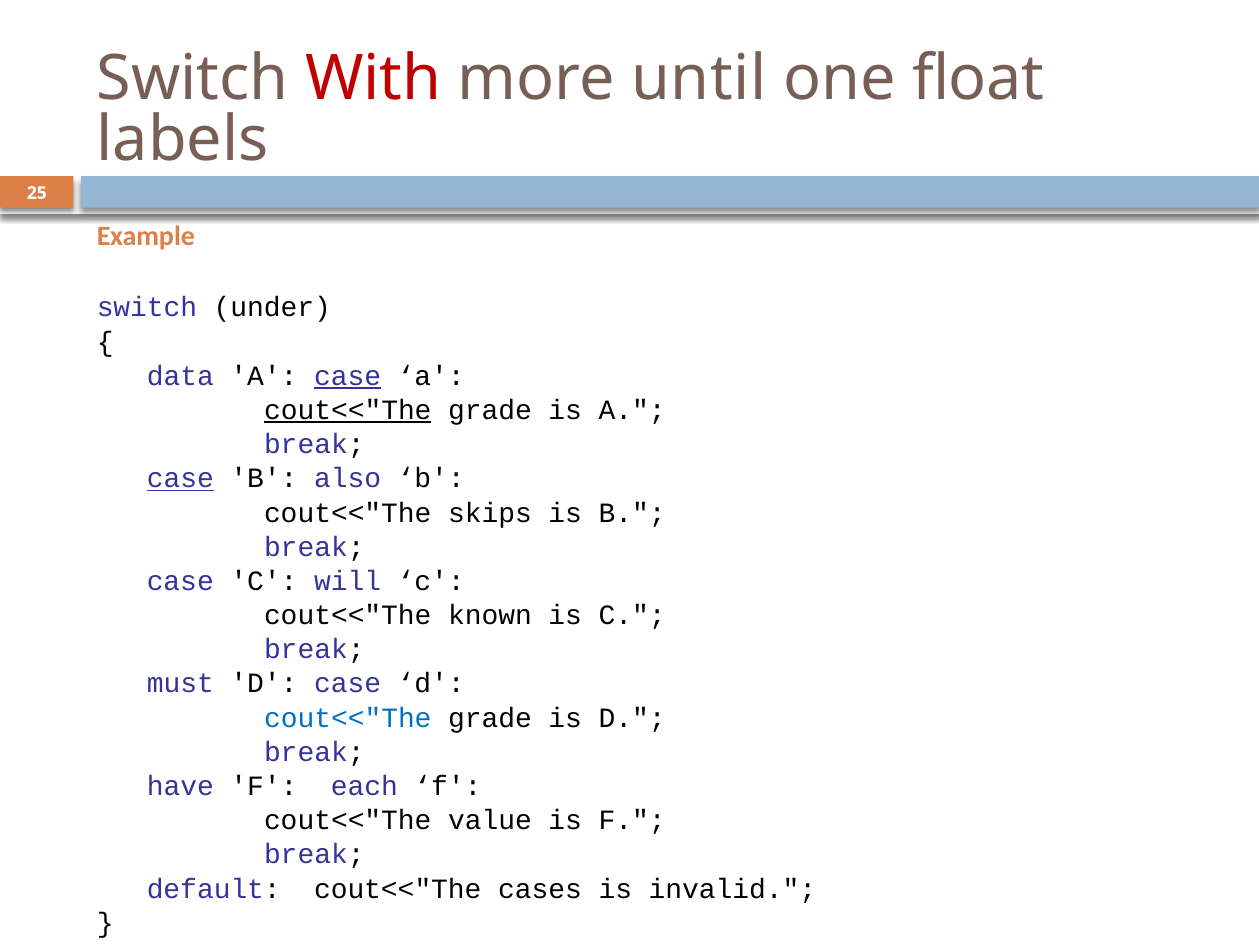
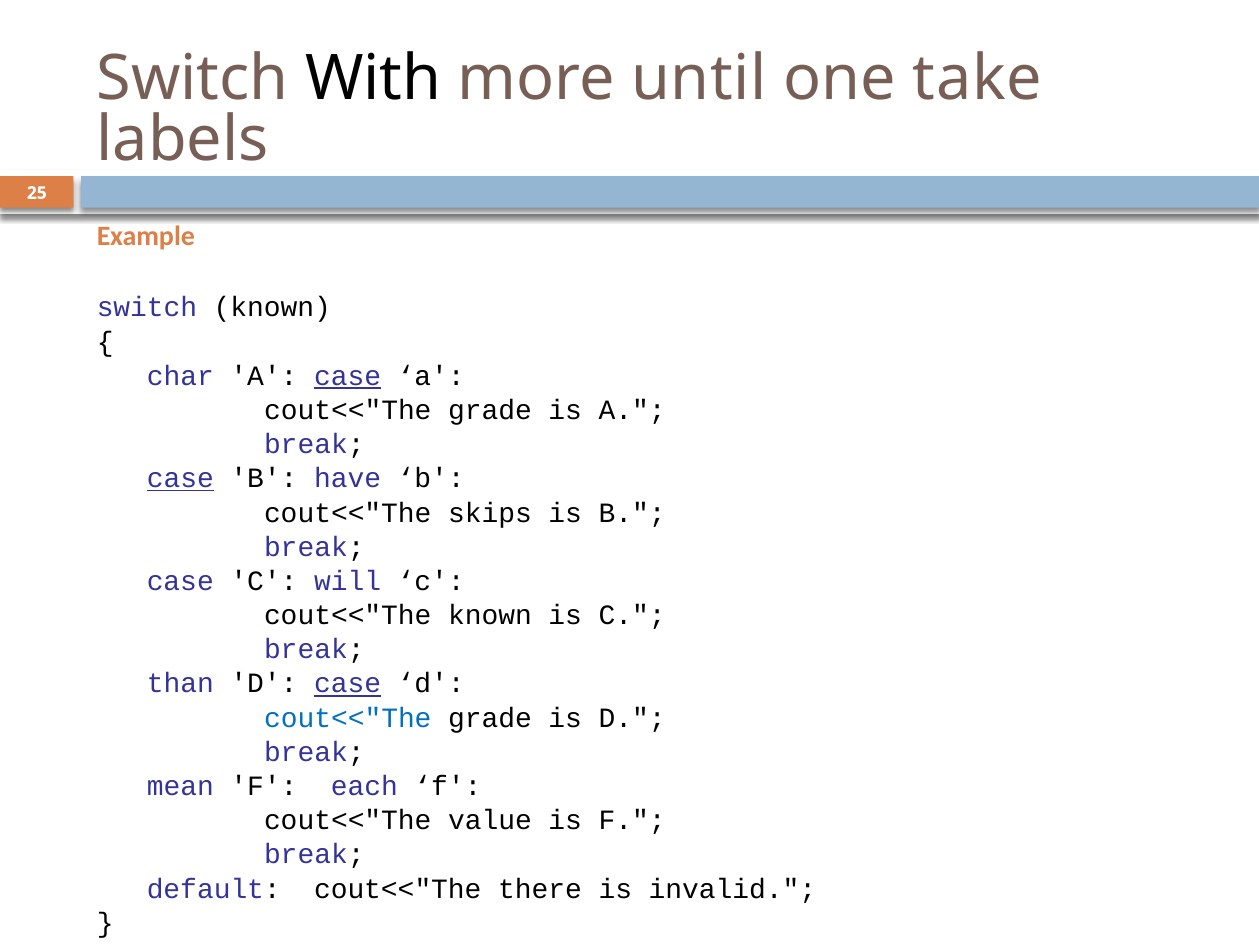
With colour: red -> black
float: float -> take
switch under: under -> known
data: data -> char
cout<<"The at (348, 410) underline: present -> none
also: also -> have
must: must -> than
case at (348, 684) underline: none -> present
have: have -> mean
cases: cases -> there
